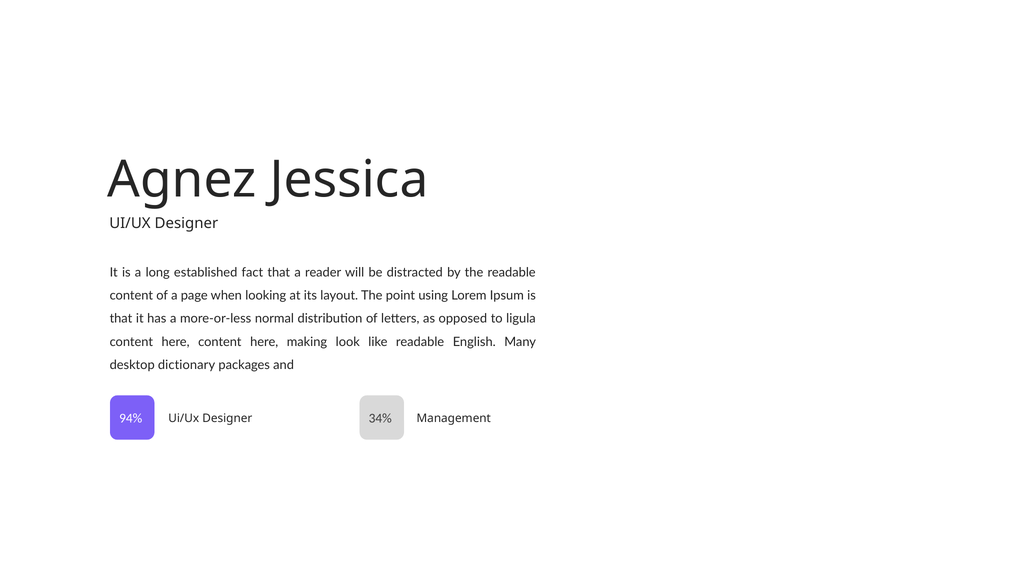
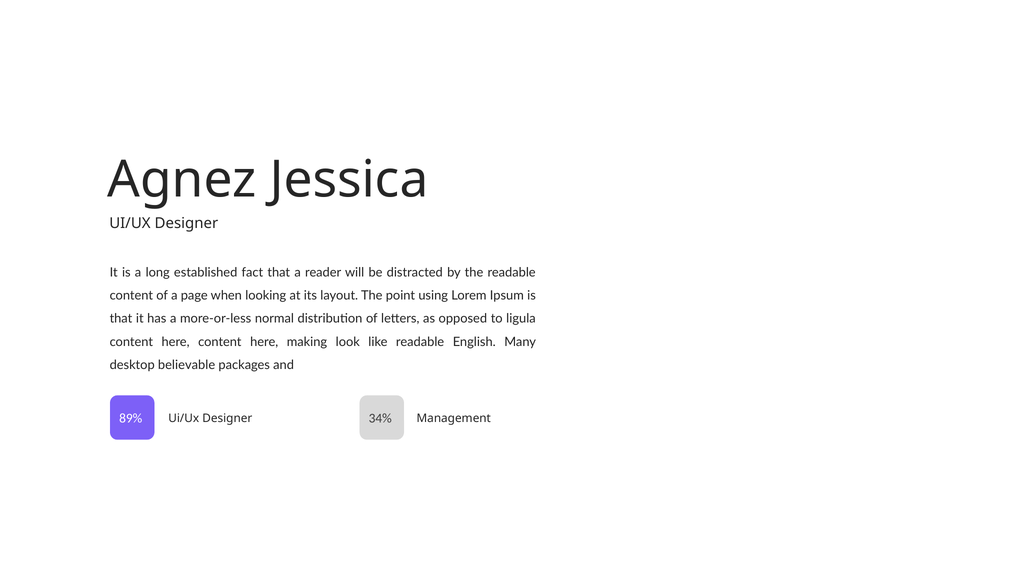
dictionary: dictionary -> believable
94%: 94% -> 89%
